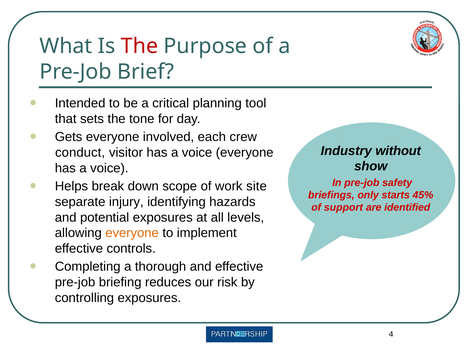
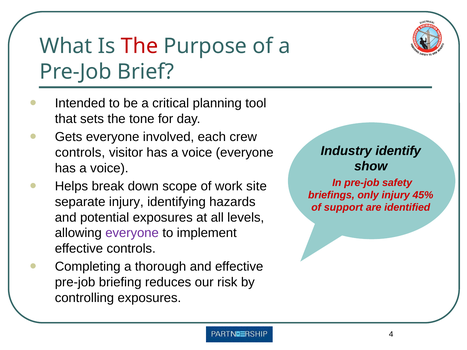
without: without -> identify
conduct at (80, 153): conduct -> controls
only starts: starts -> injury
everyone at (132, 233) colour: orange -> purple
